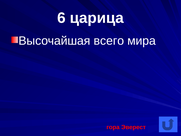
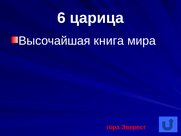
всего: всего -> книга
